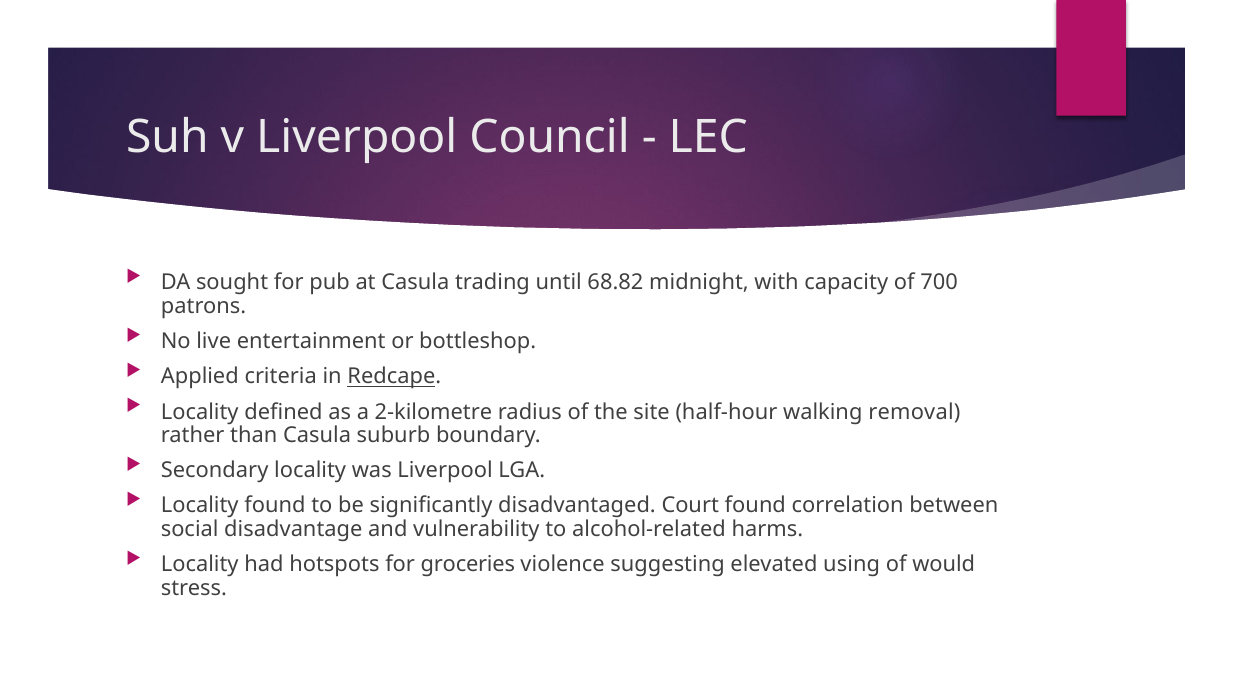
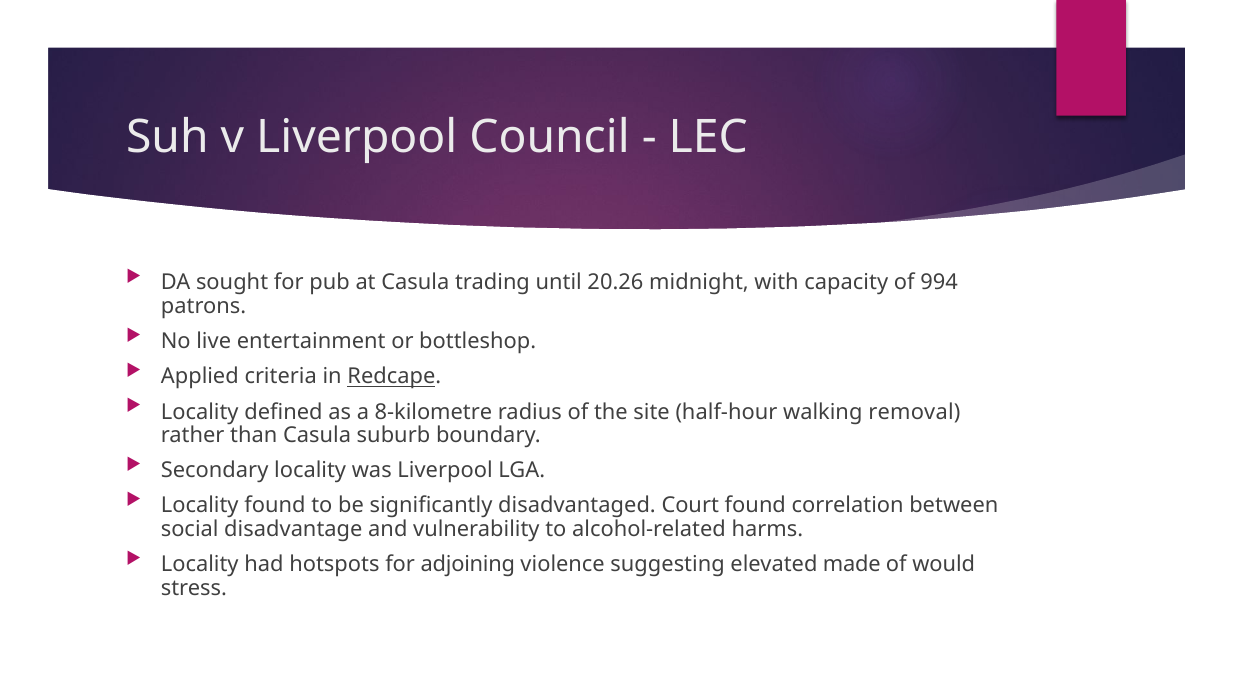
68.82: 68.82 -> 20.26
700: 700 -> 994
2-kilometre: 2-kilometre -> 8-kilometre
groceries: groceries -> adjoining
using: using -> made
